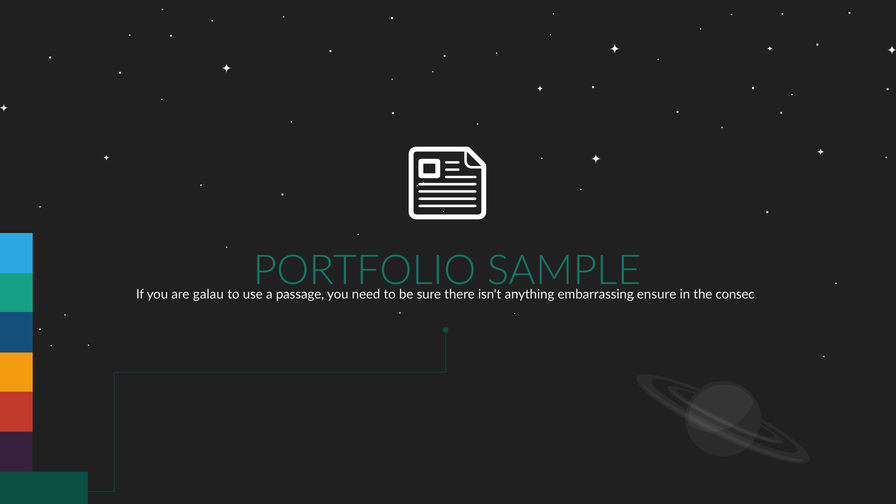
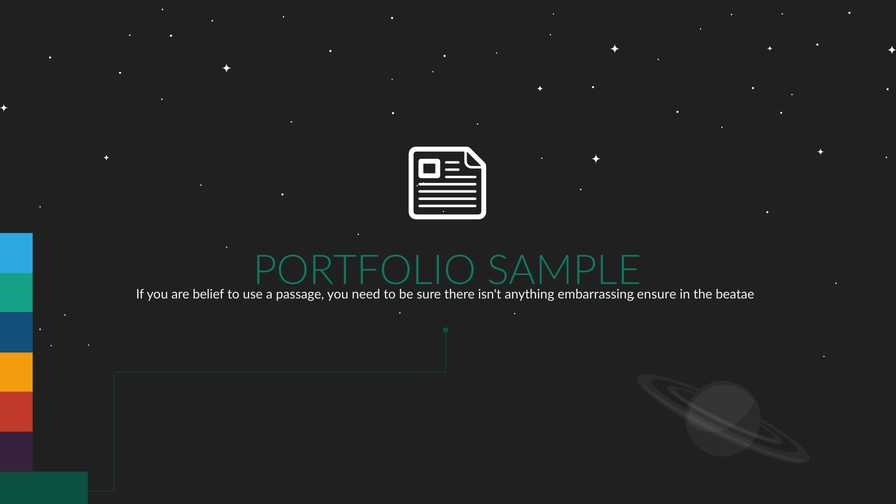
galau: galau -> belief
consec: consec -> beatae
